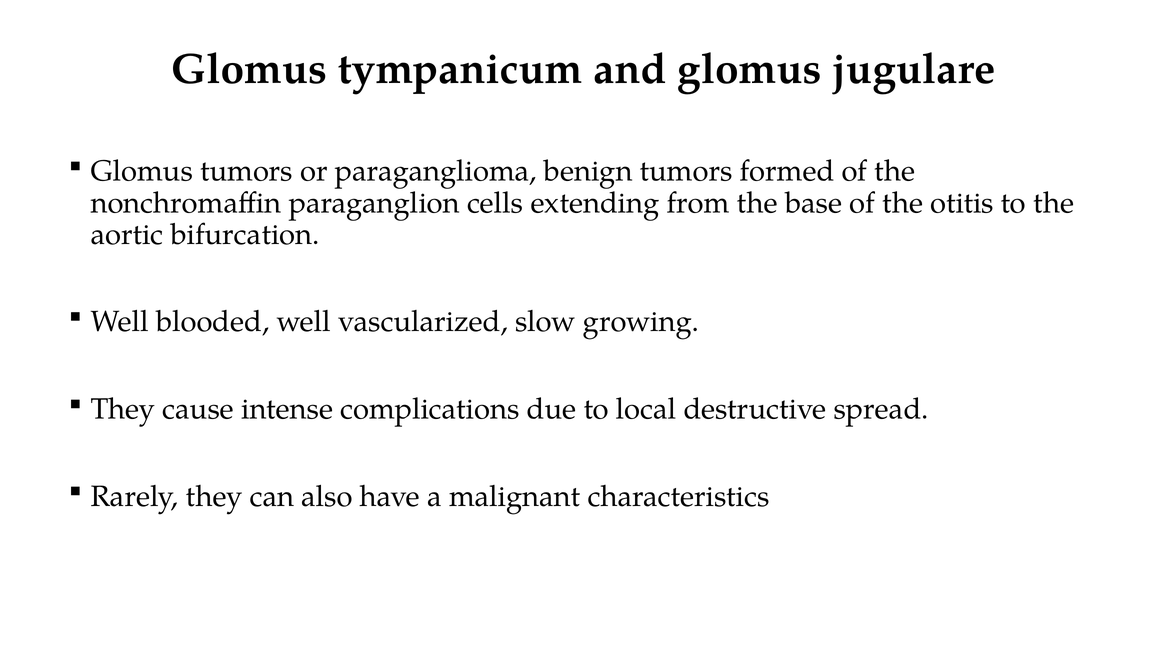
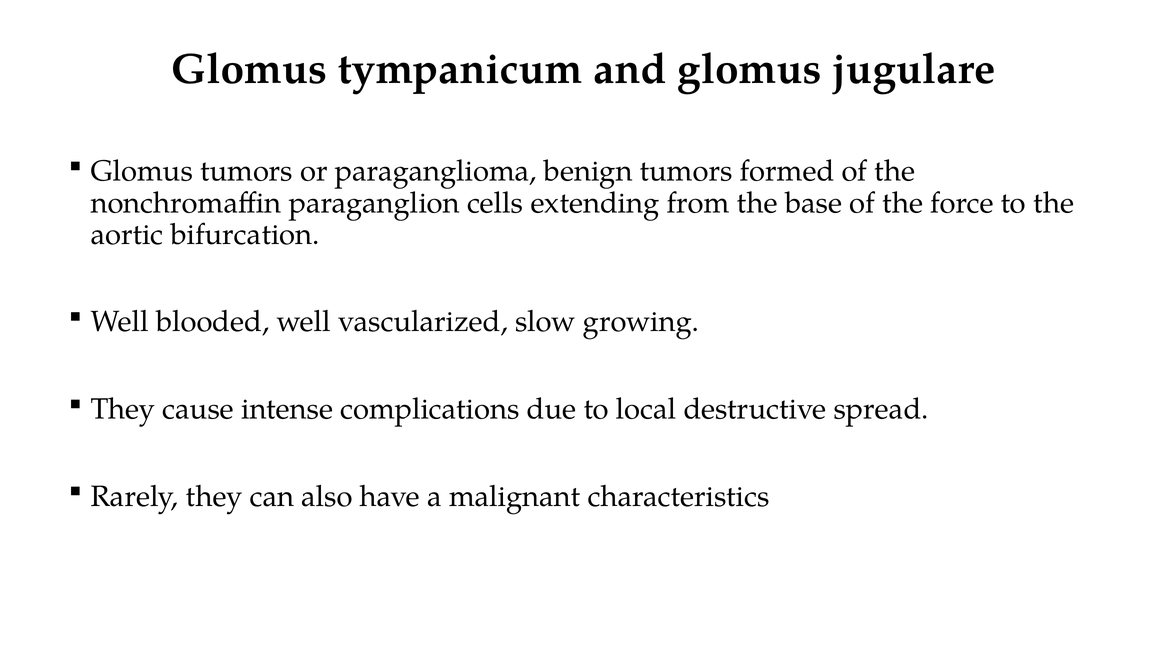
otitis: otitis -> force
